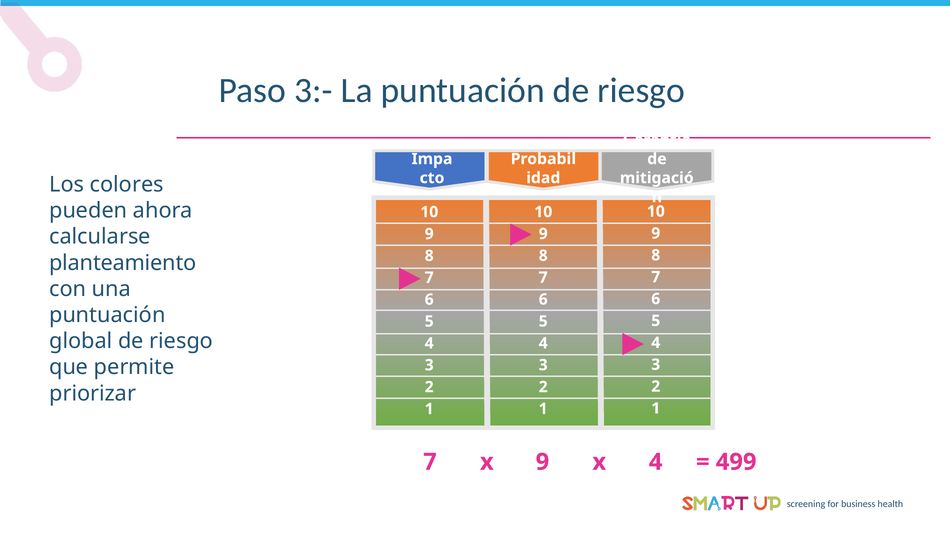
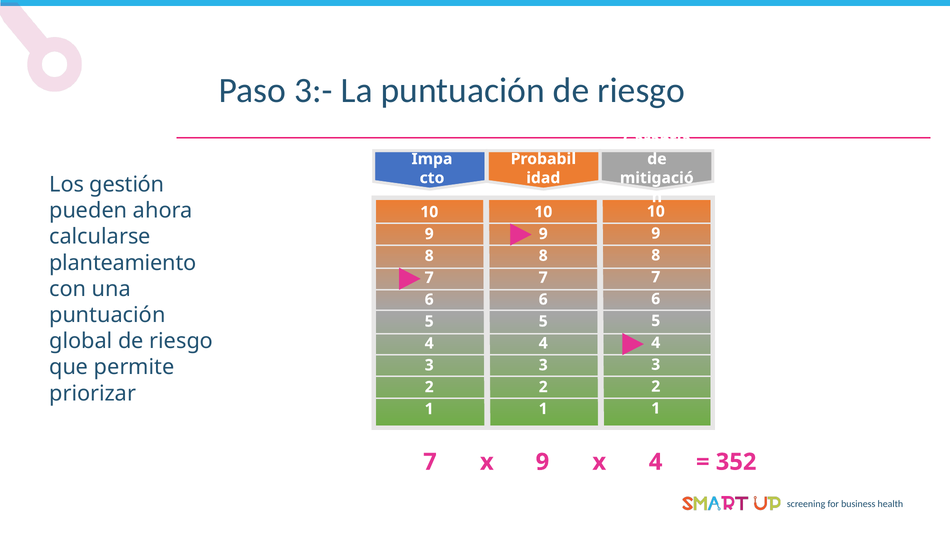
colores: colores -> gestión
499: 499 -> 352
